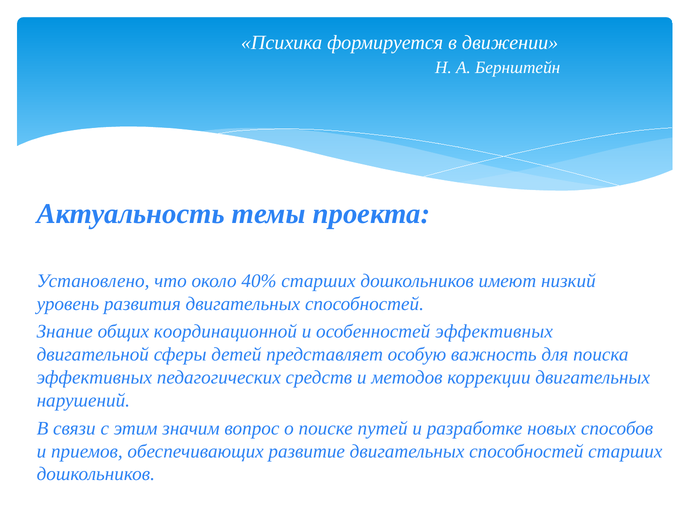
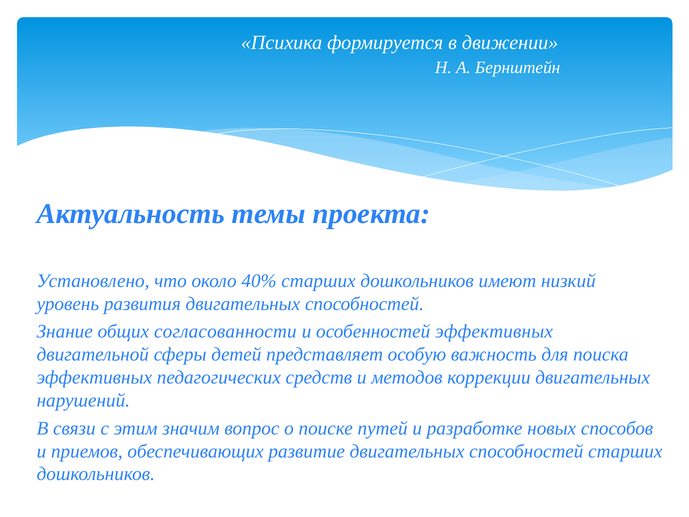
координационной: координационной -> согласованности
